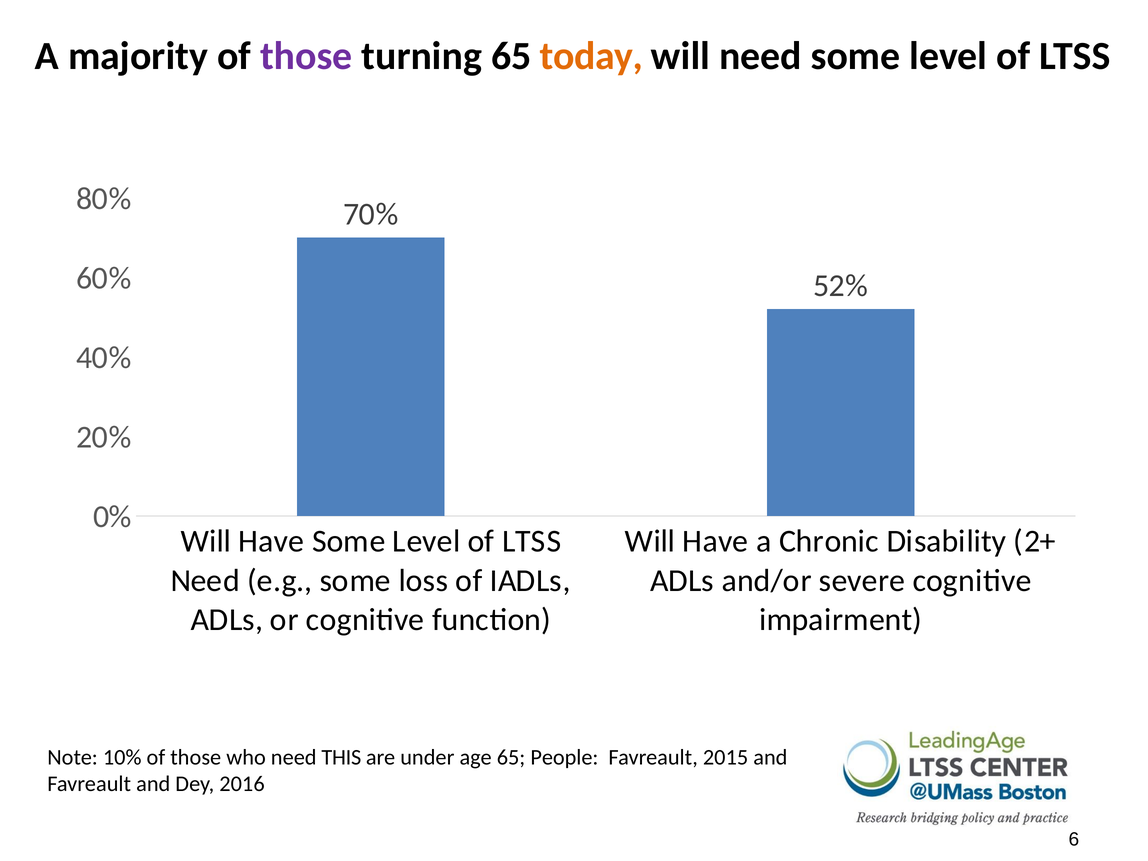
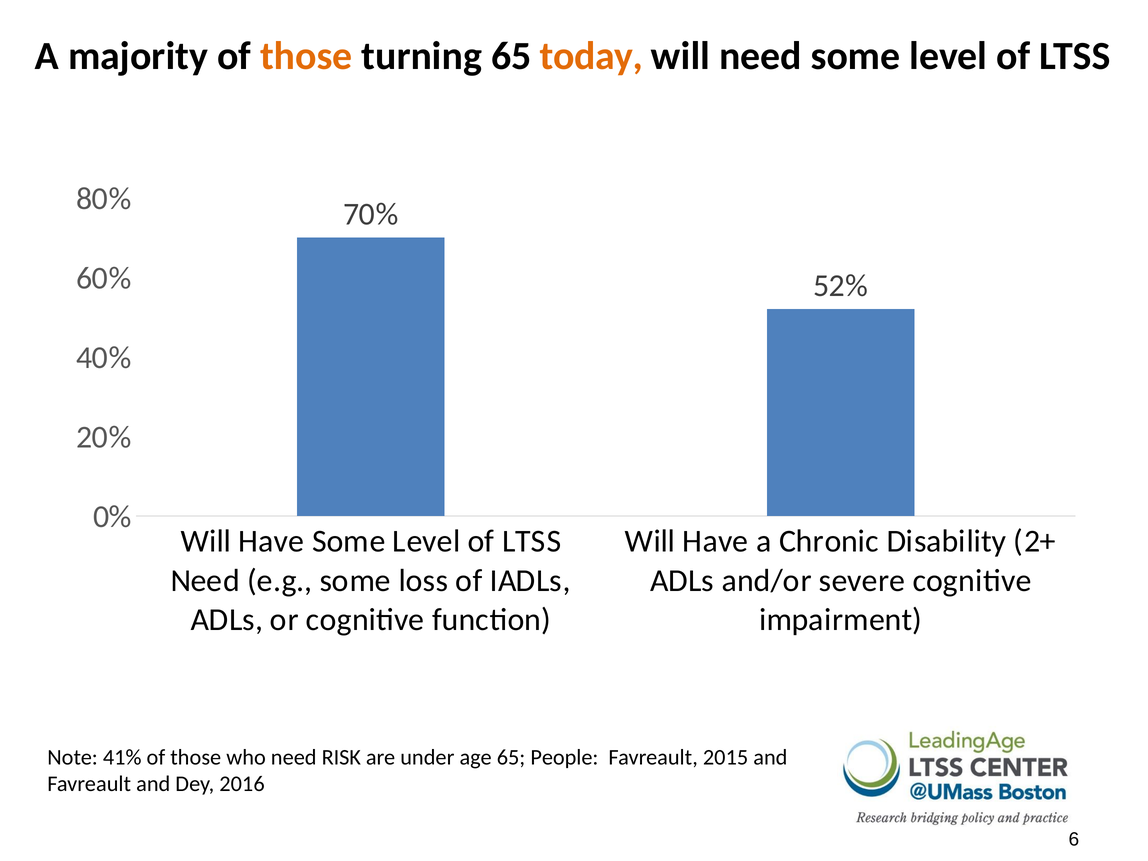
those at (306, 56) colour: purple -> orange
10%: 10% -> 41%
THIS: THIS -> RISK
